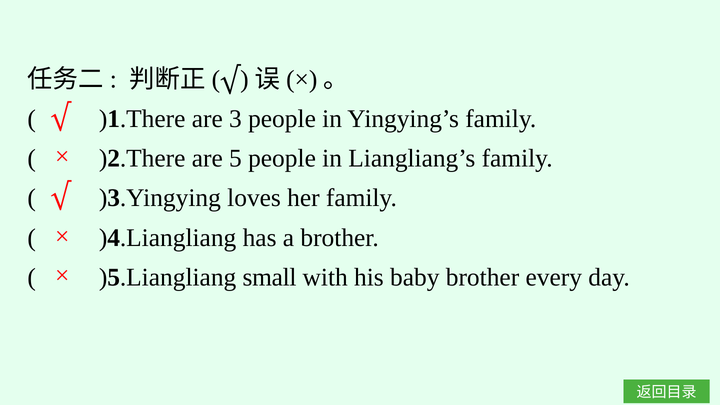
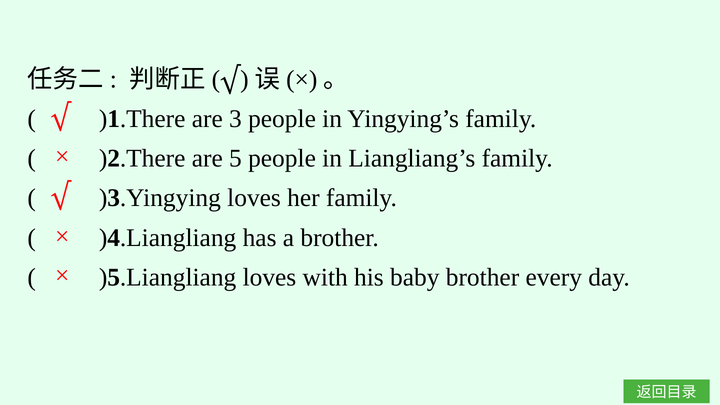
)5.Liangliang small: small -> loves
